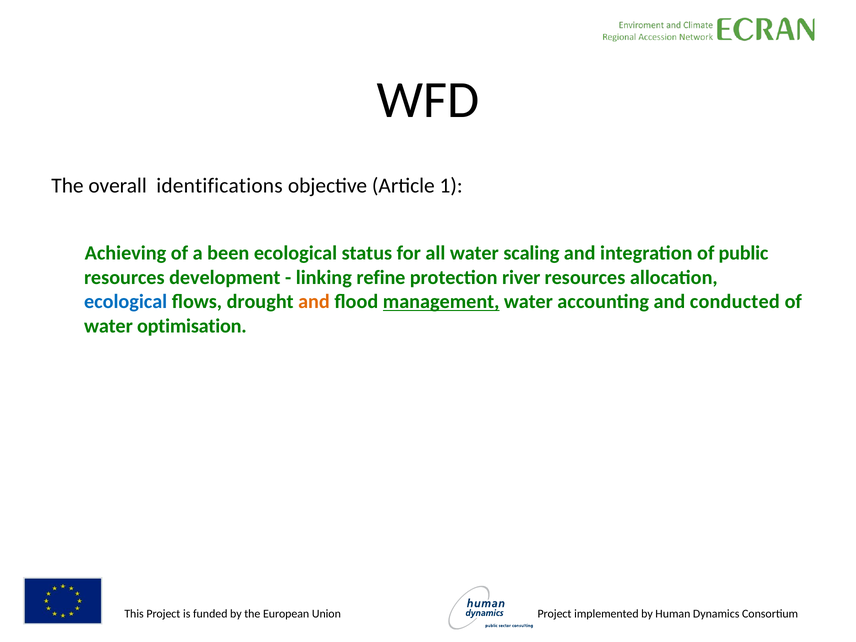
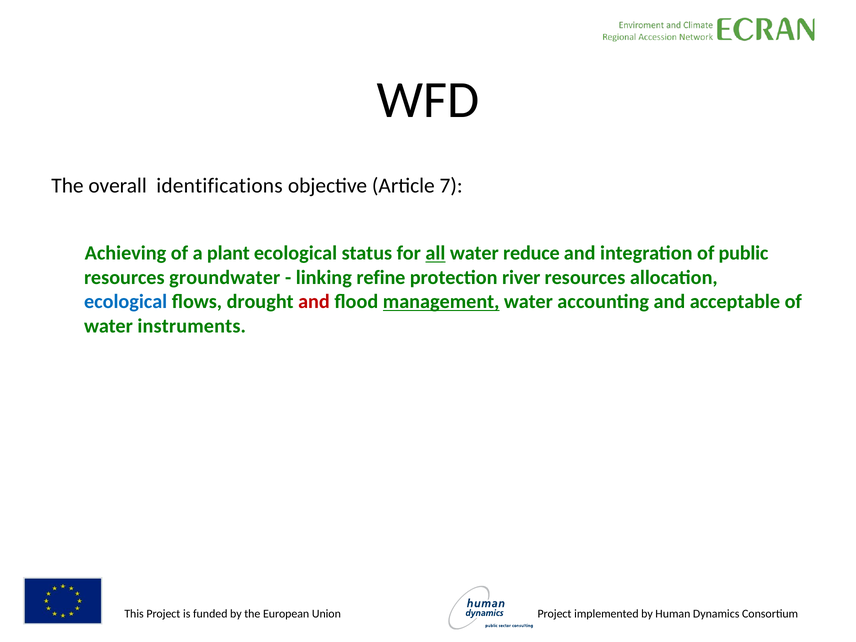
1: 1 -> 7
been: been -> plant
all underline: none -> present
scaling: scaling -> reduce
development: development -> groundwater
and at (314, 302) colour: orange -> red
conducted: conducted -> acceptable
optimisation: optimisation -> instruments
